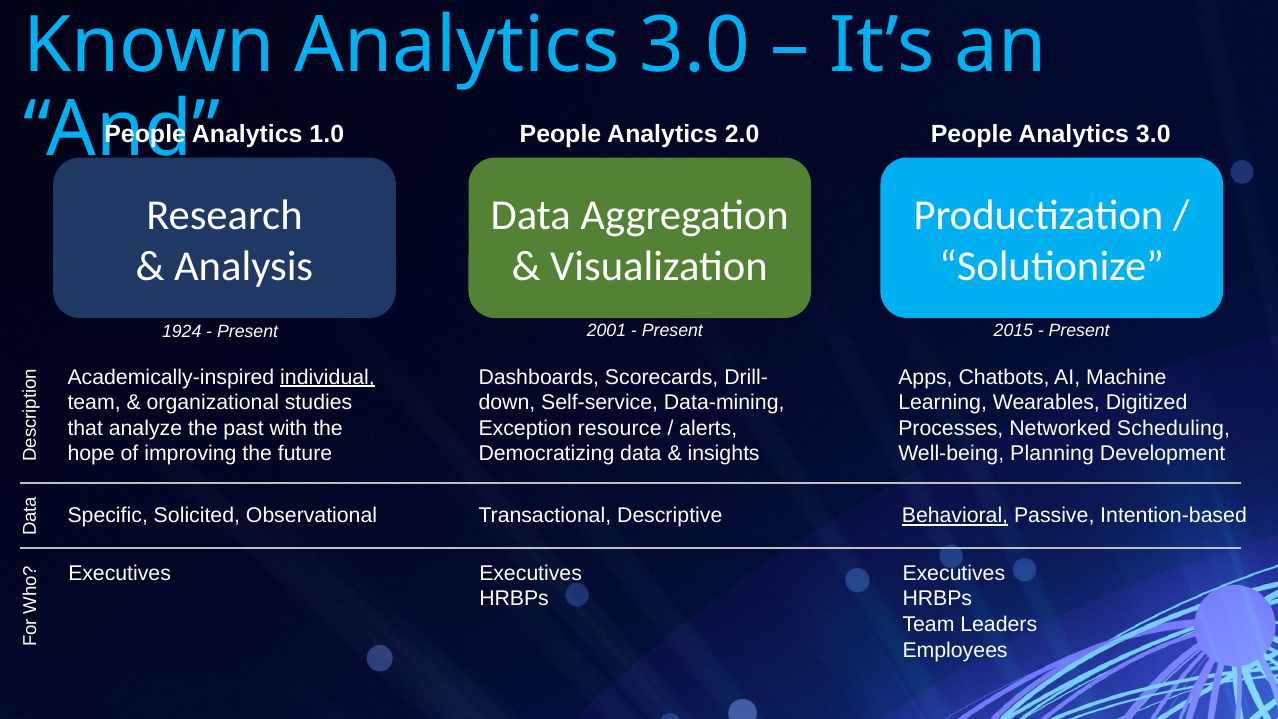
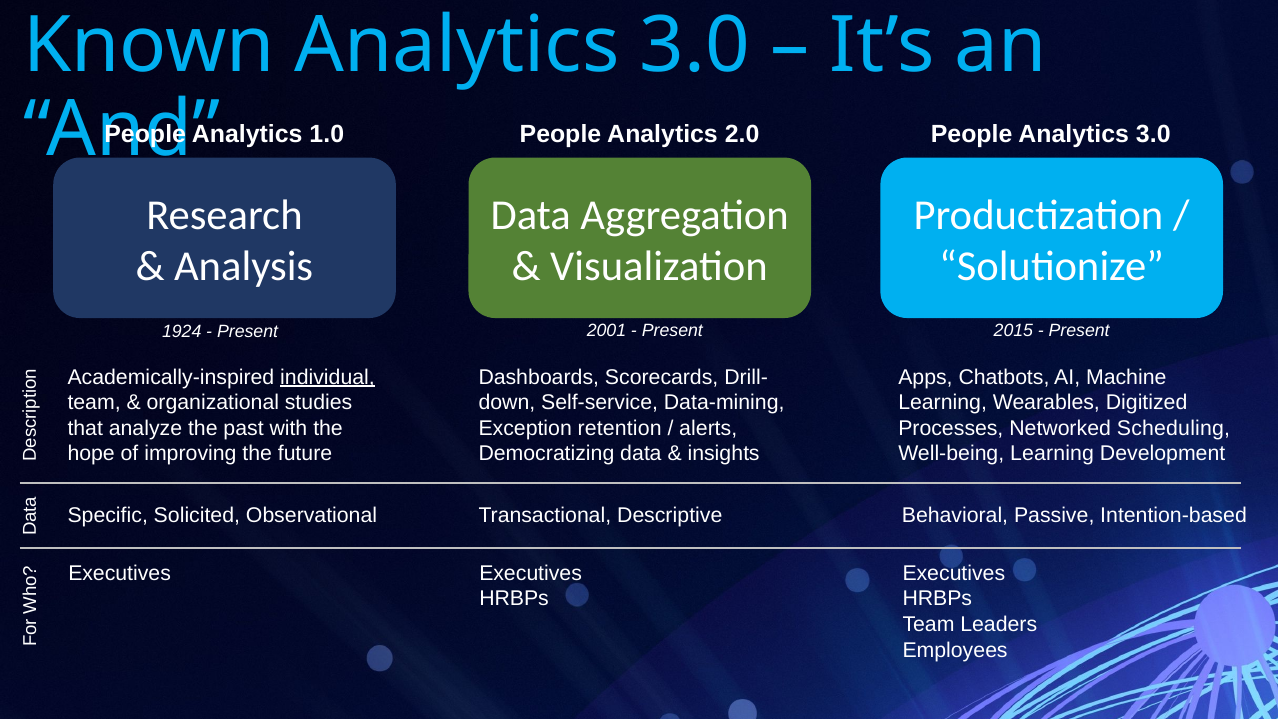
resource: resource -> retention
Well-being Planning: Planning -> Learning
Behavioral underline: present -> none
